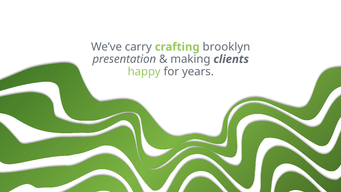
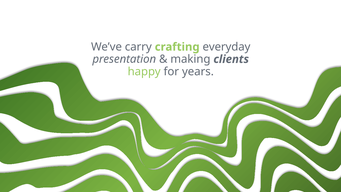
brooklyn: brooklyn -> everyday
